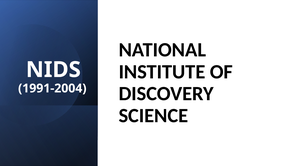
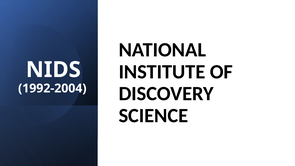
1991-2004: 1991-2004 -> 1992-2004
